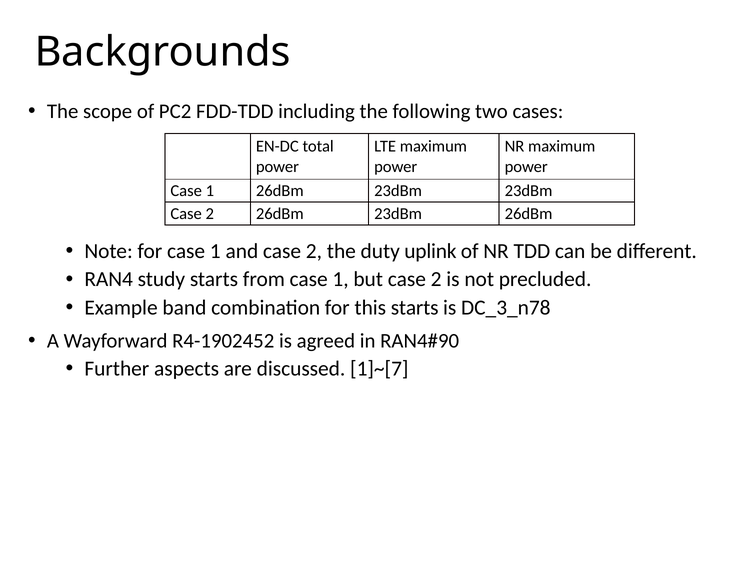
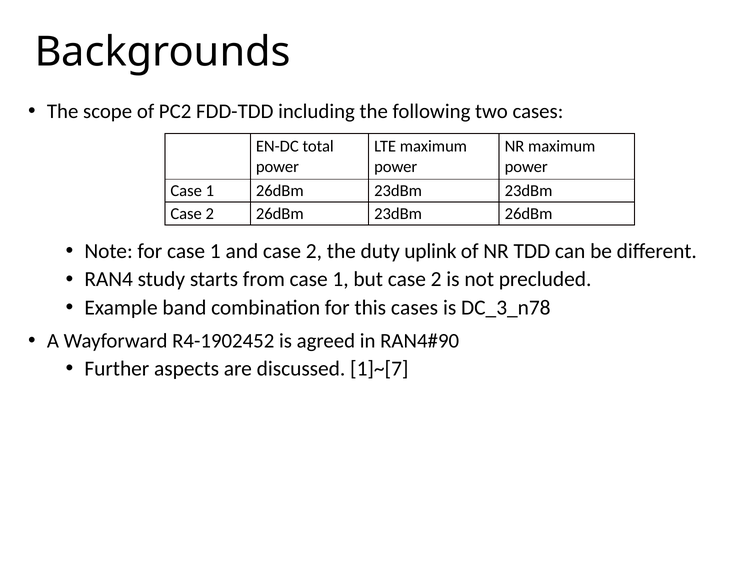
this starts: starts -> cases
